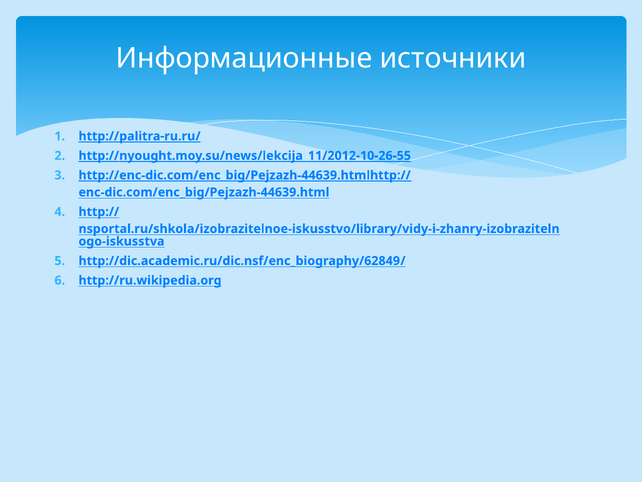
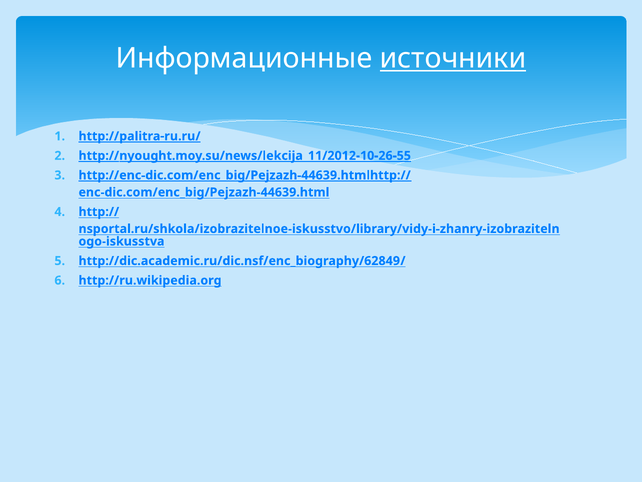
источники underline: none -> present
